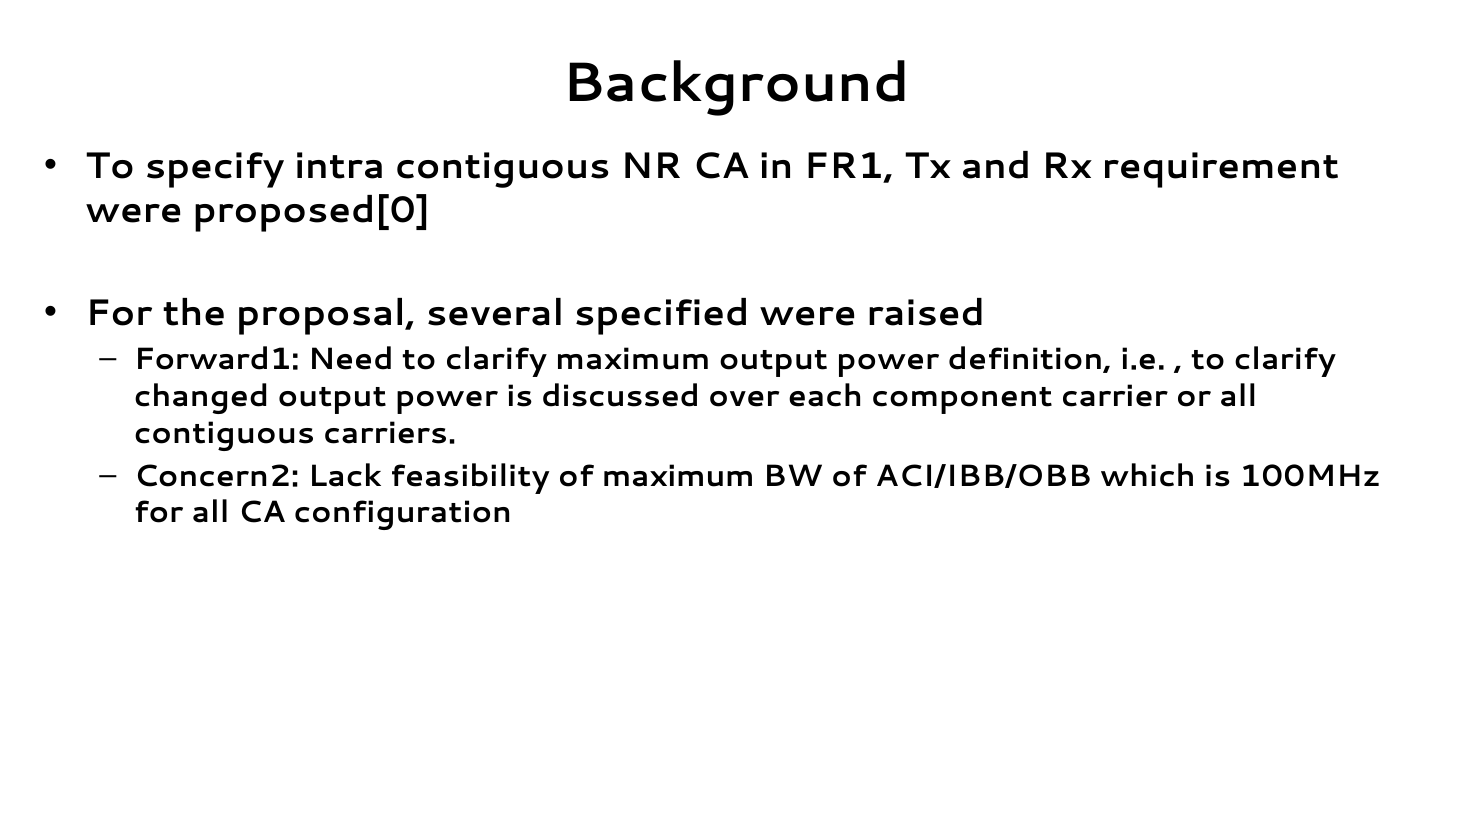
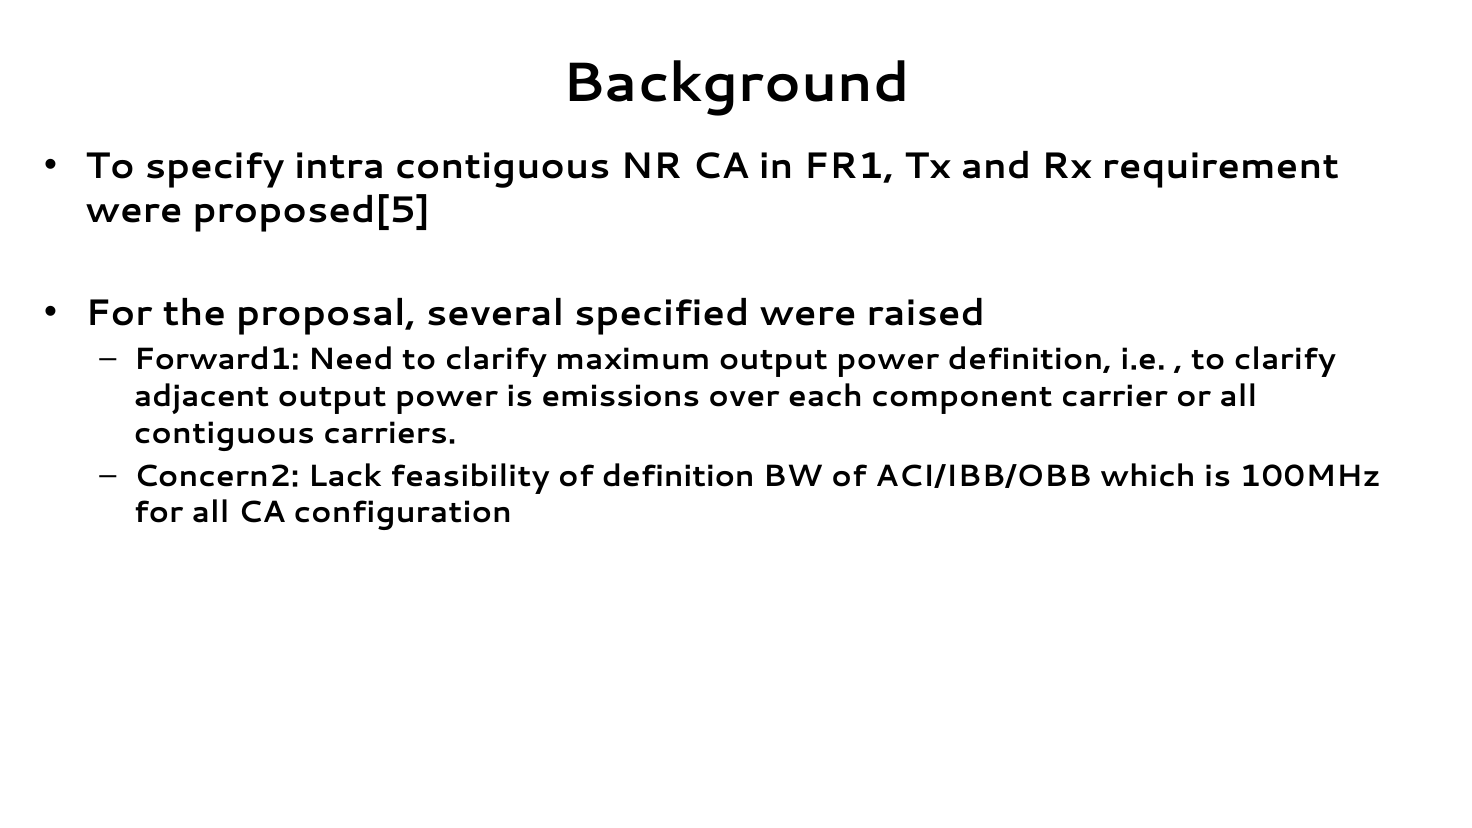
proposed[0: proposed[0 -> proposed[5
changed: changed -> adjacent
discussed: discussed -> emissions
of maximum: maximum -> definition
